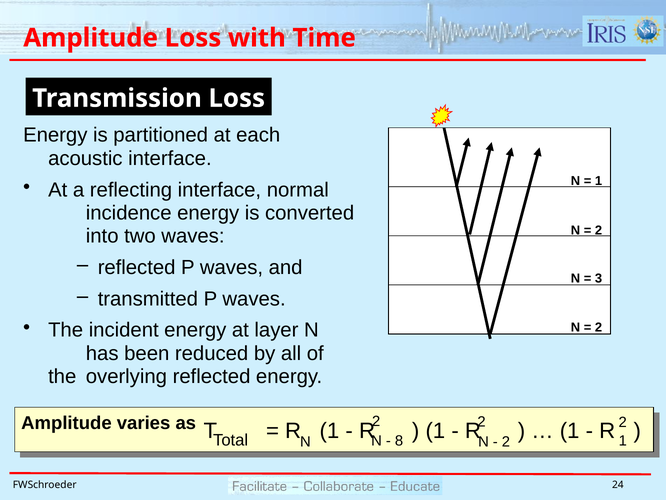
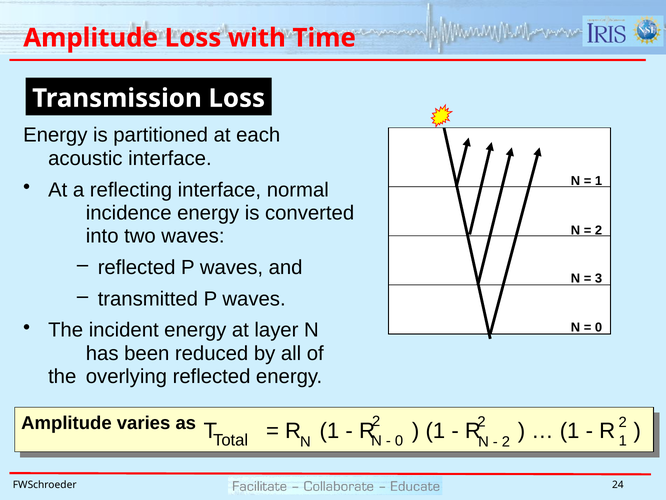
2 at (598, 327): 2 -> 0
8 at (399, 441): 8 -> 0
